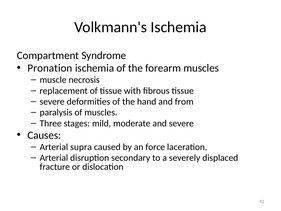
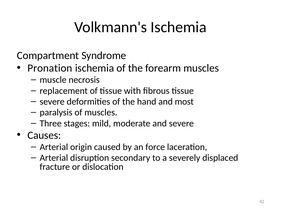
from: from -> most
supra: supra -> origin
